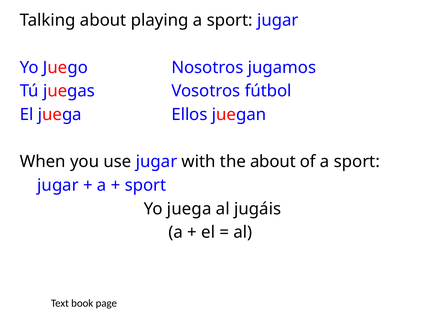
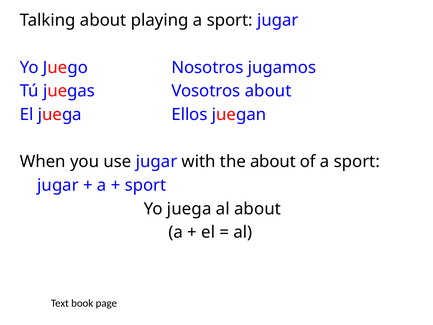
Vosotros fútbol: fútbol -> about
al jugáis: jugáis -> about
